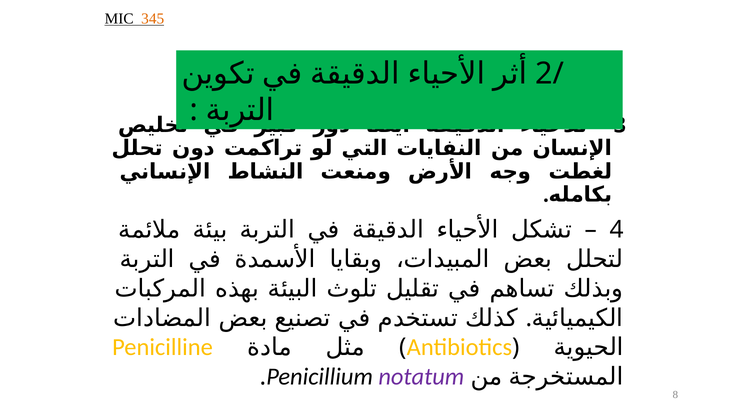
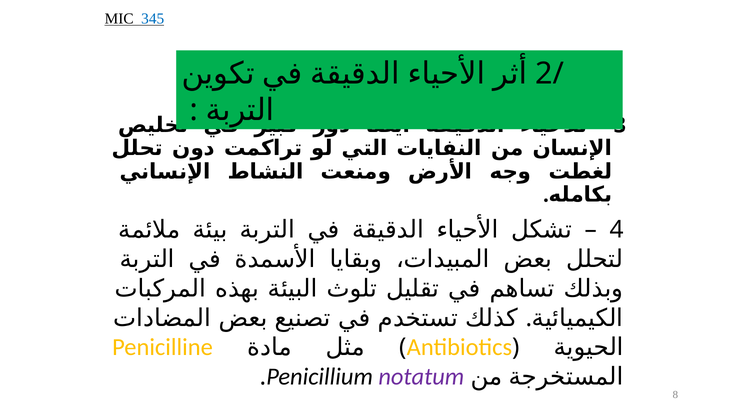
345 colour: orange -> blue
